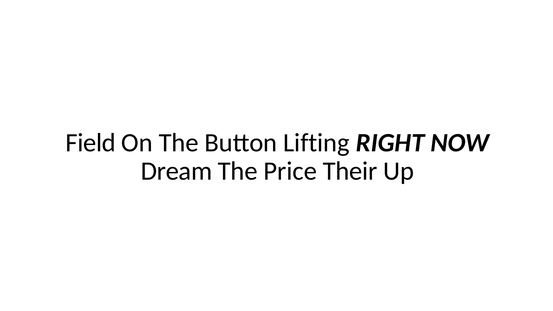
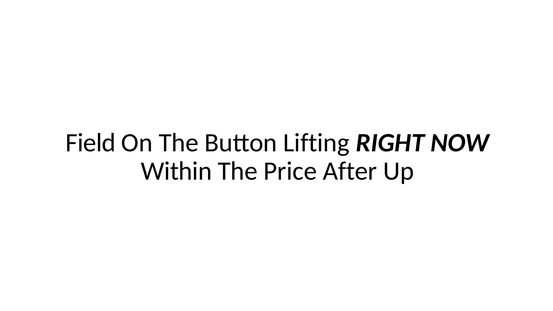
Dream: Dream -> Within
Their: Their -> After
